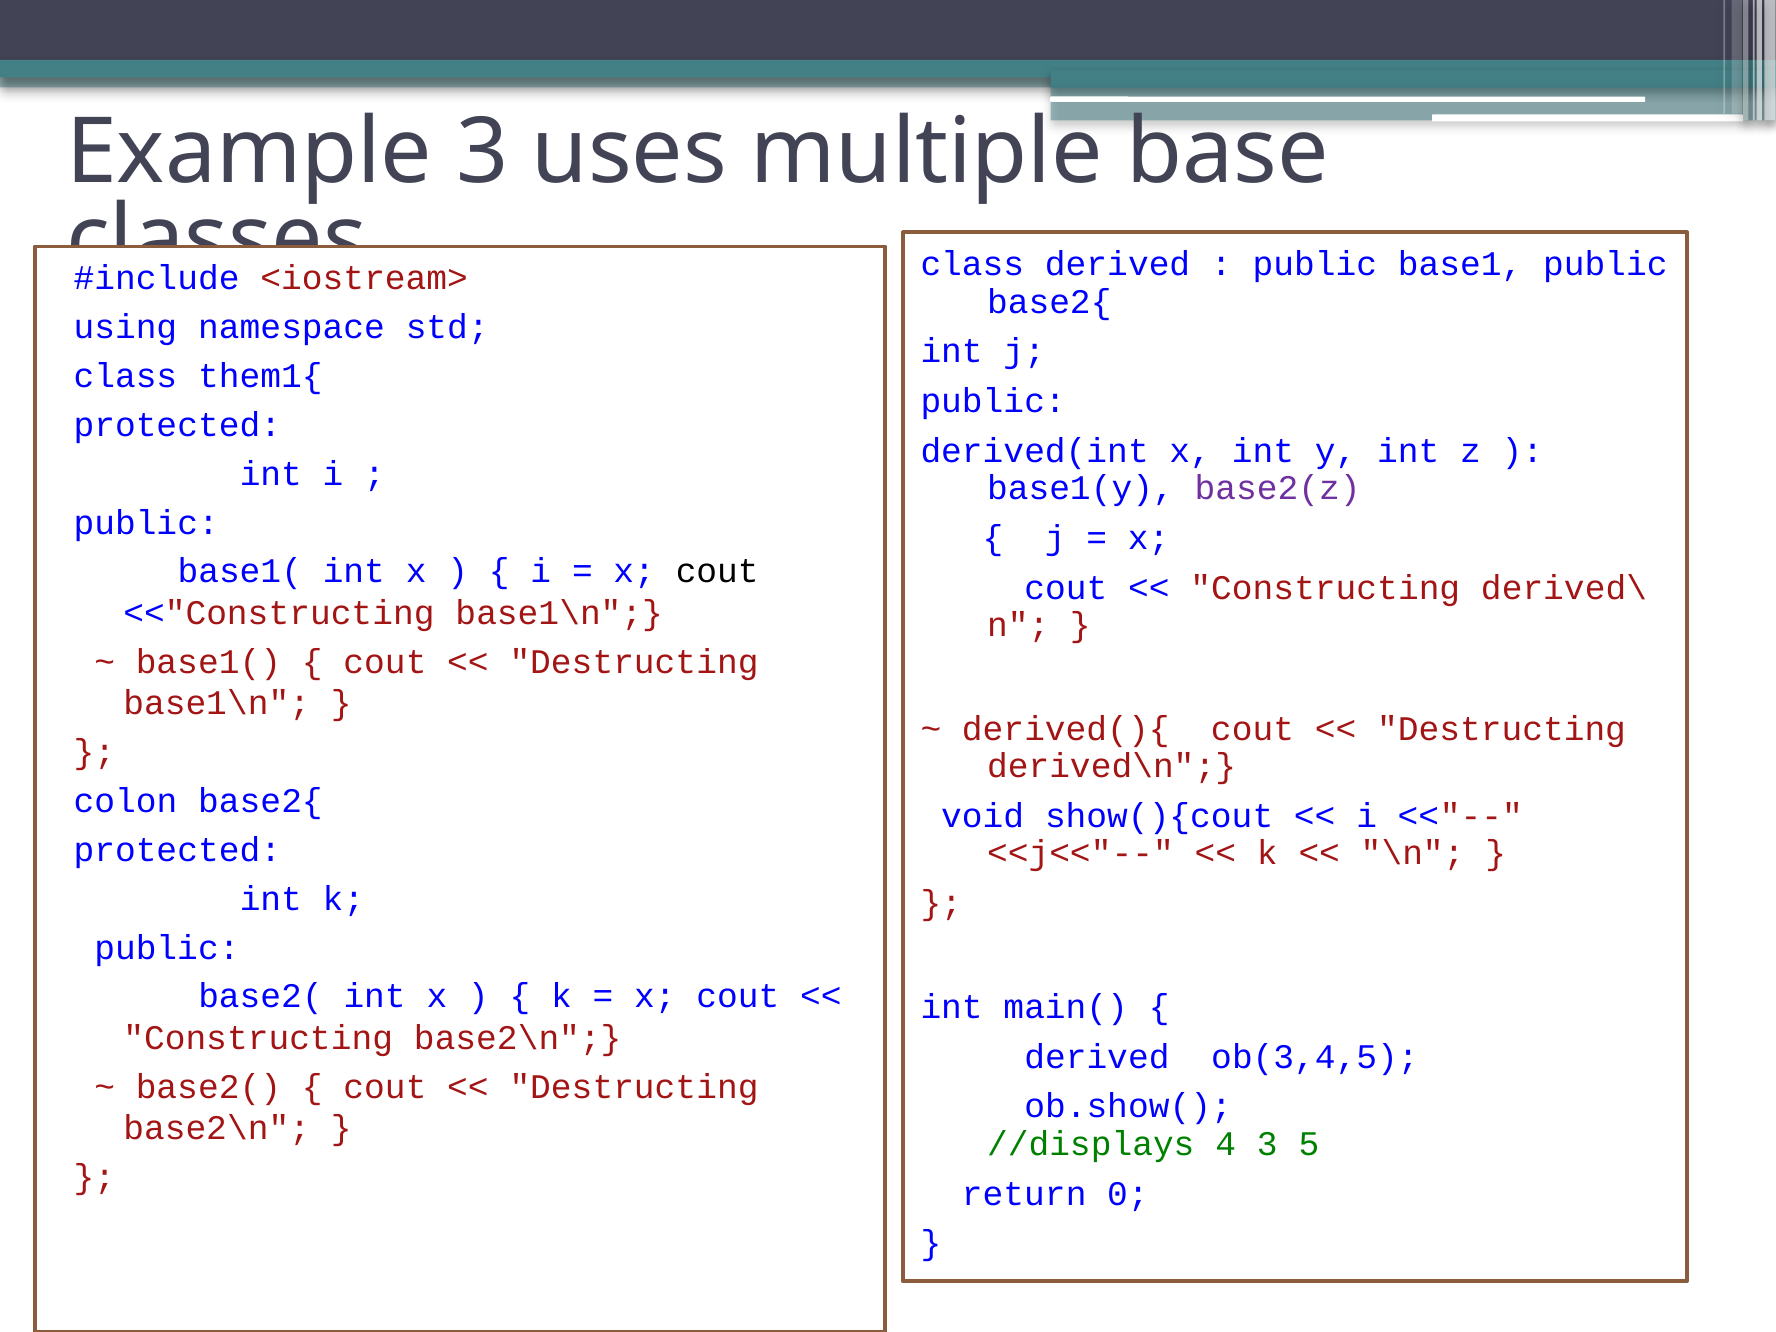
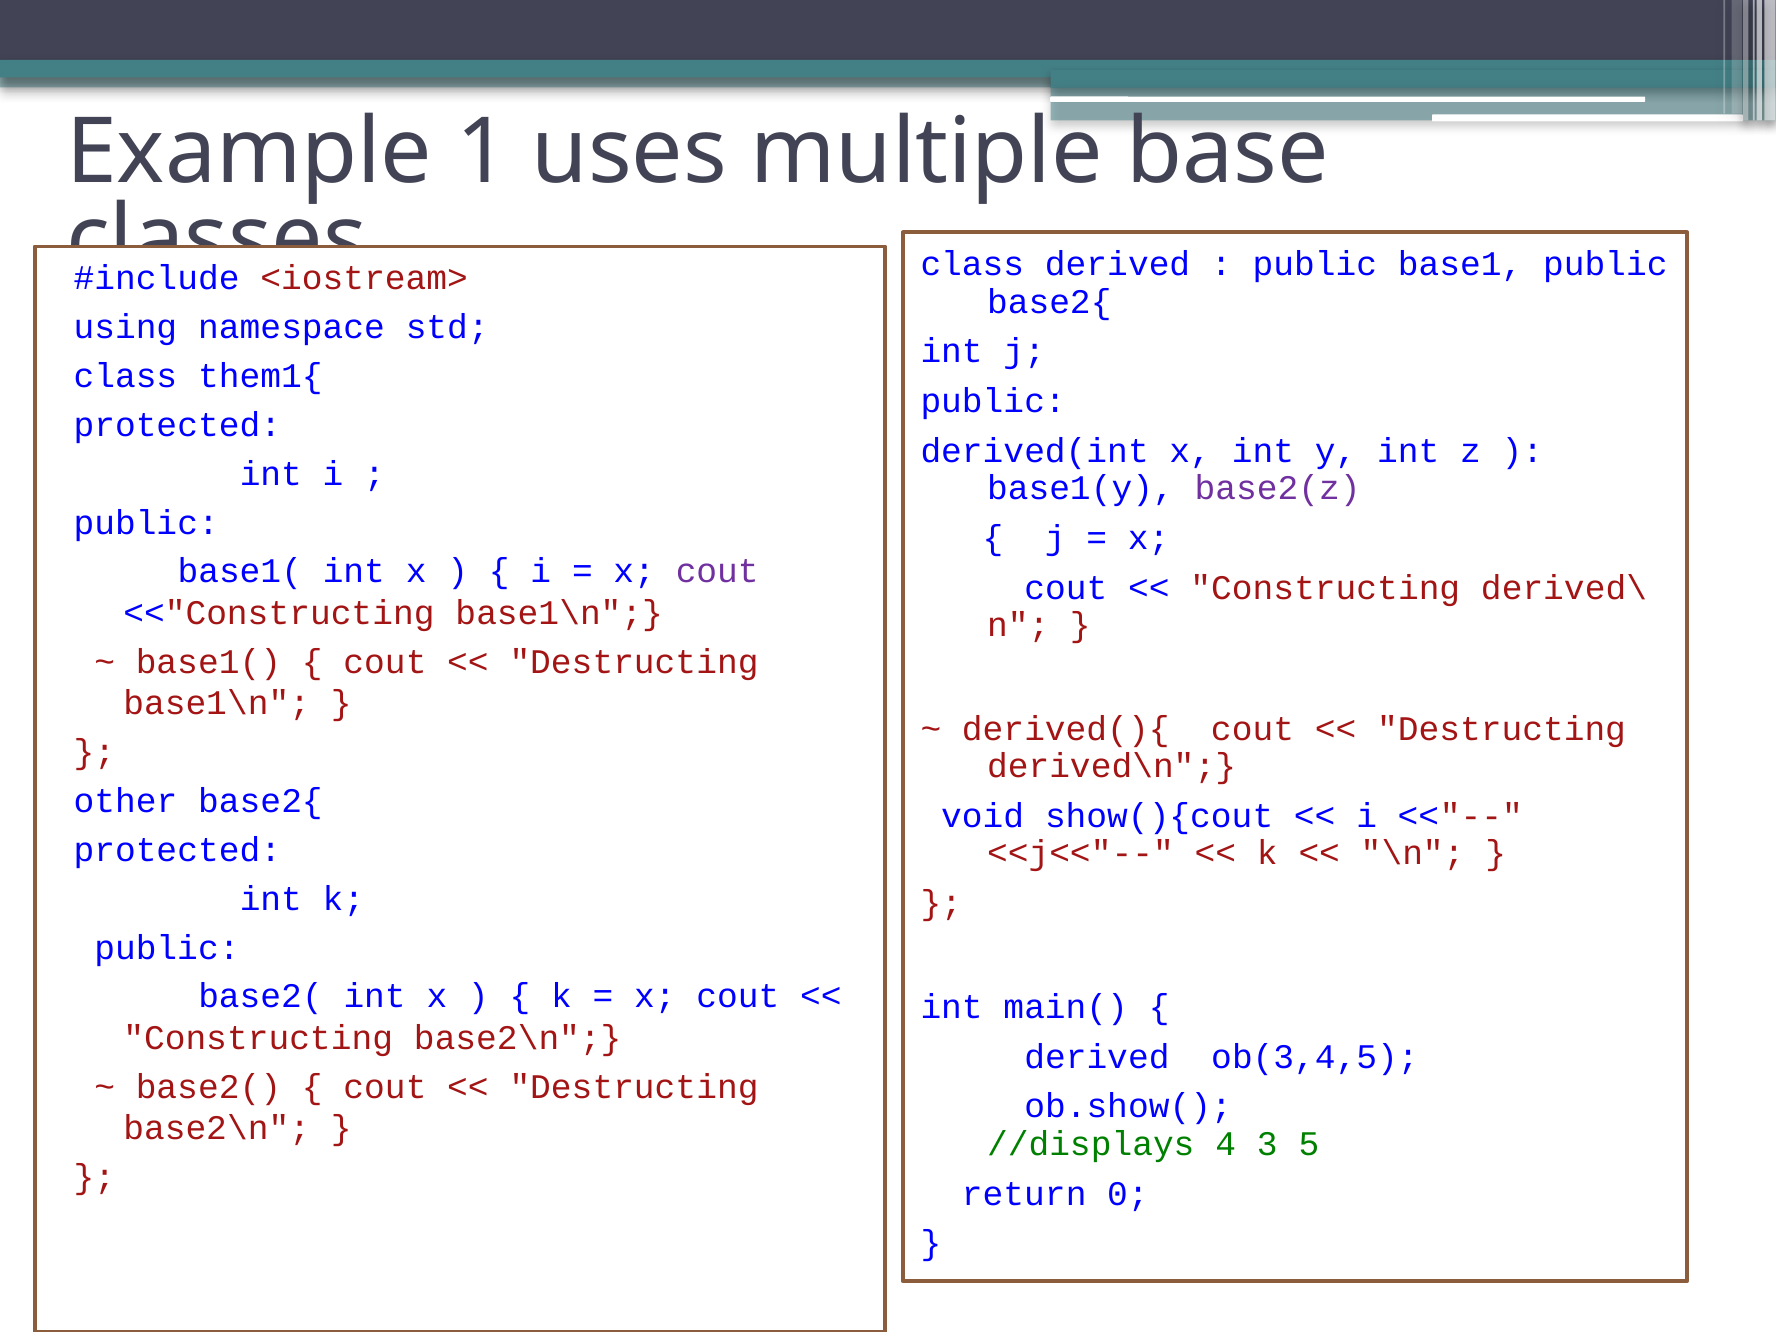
Example 3: 3 -> 1
cout at (717, 572) colour: black -> purple
colon: colon -> other
